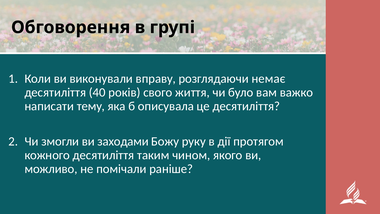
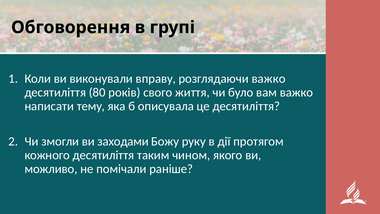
розглядаючи немає: немає -> важко
40: 40 -> 80
